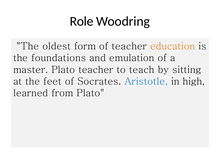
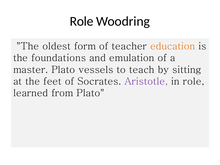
Plato teacher: teacher -> vessels
Aristotle colour: blue -> purple
in high: high -> role
